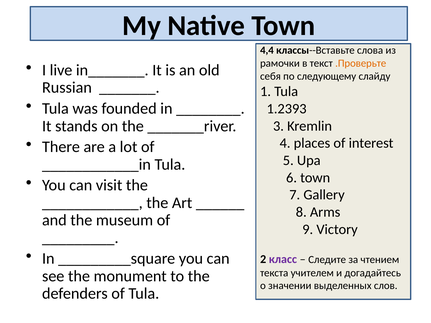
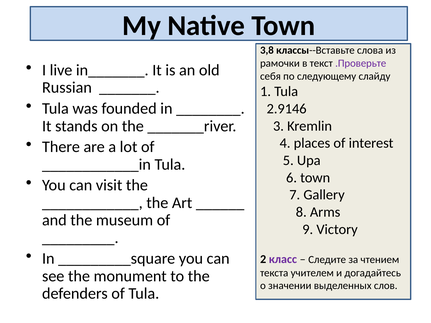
4,4: 4,4 -> 3,8
.Проверьте colour: orange -> purple
1.2393: 1.2393 -> 2.9146
